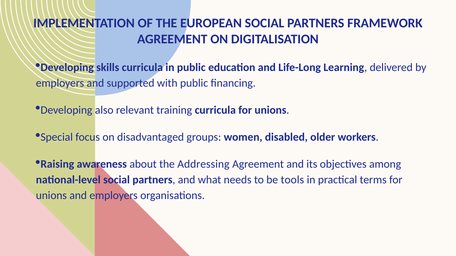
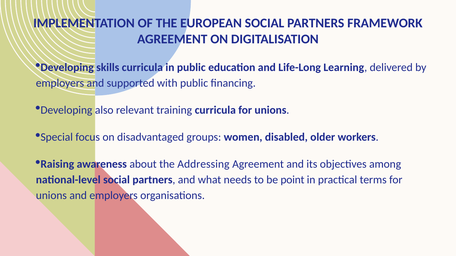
tools: tools -> point
